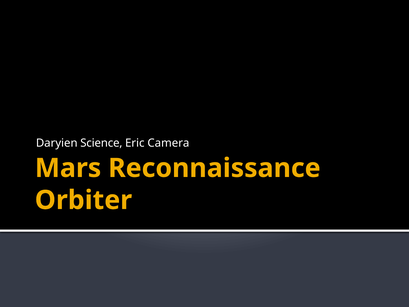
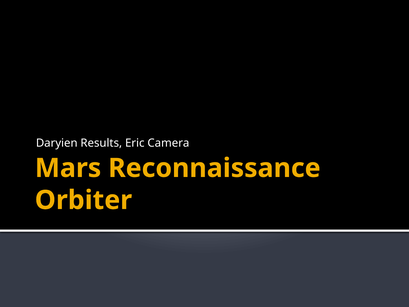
Science: Science -> Results
